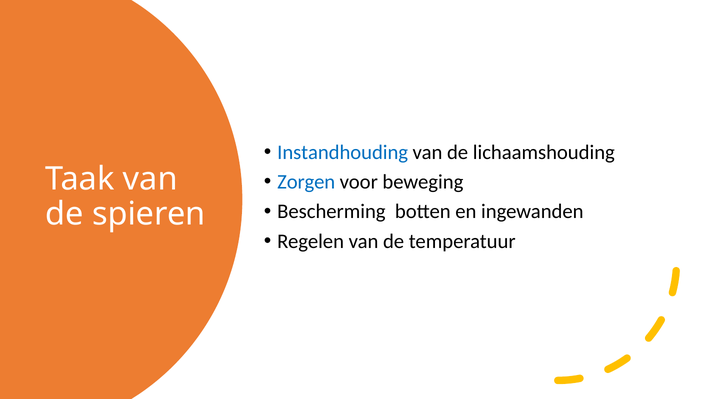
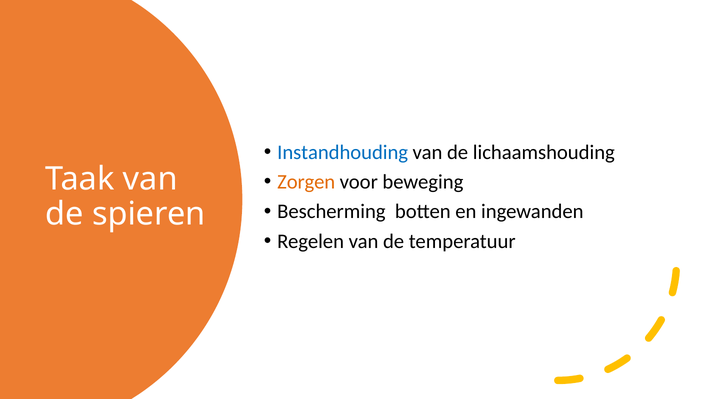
Zorgen colour: blue -> orange
